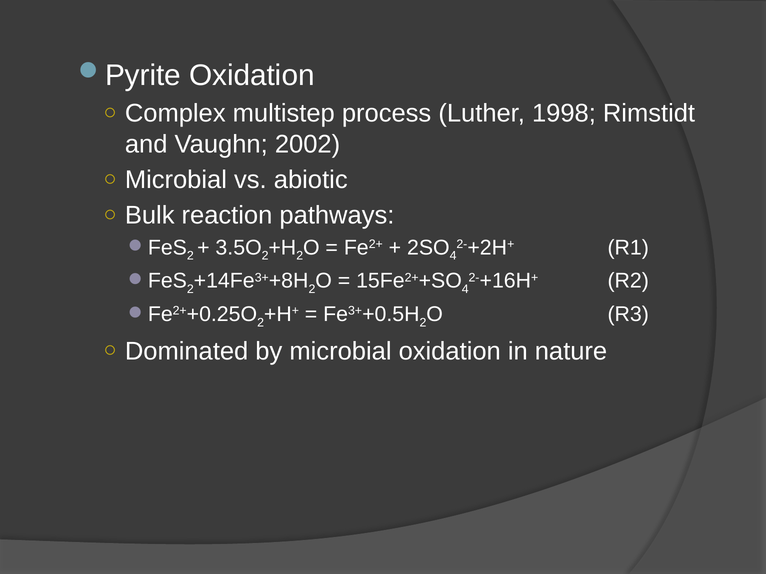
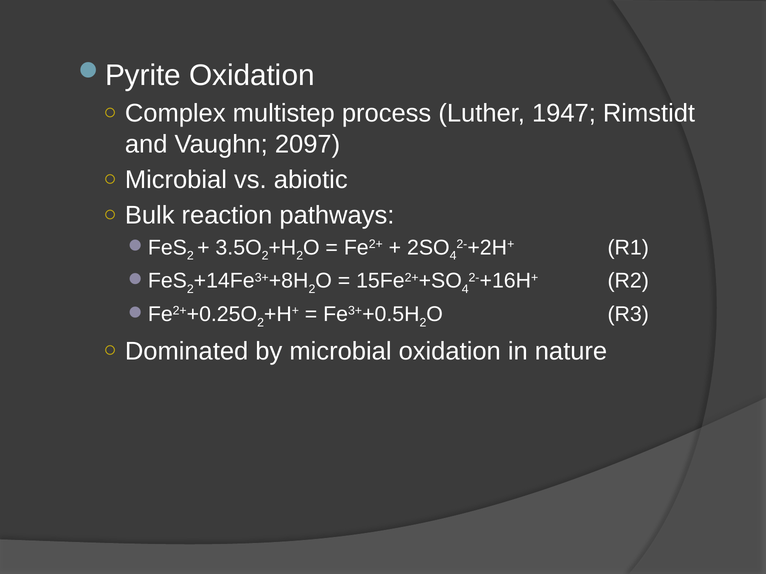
1998: 1998 -> 1947
2002: 2002 -> 2097
